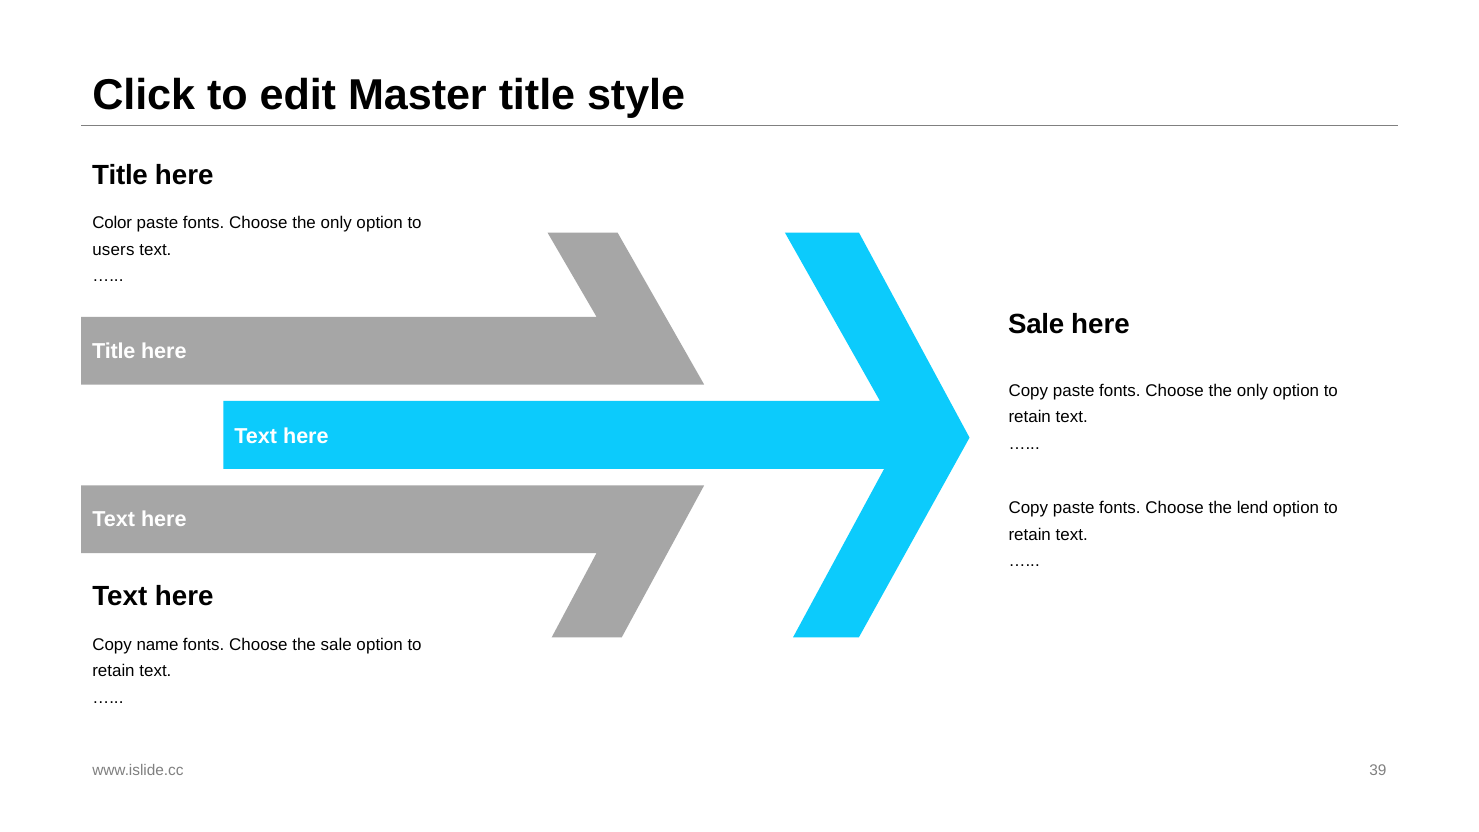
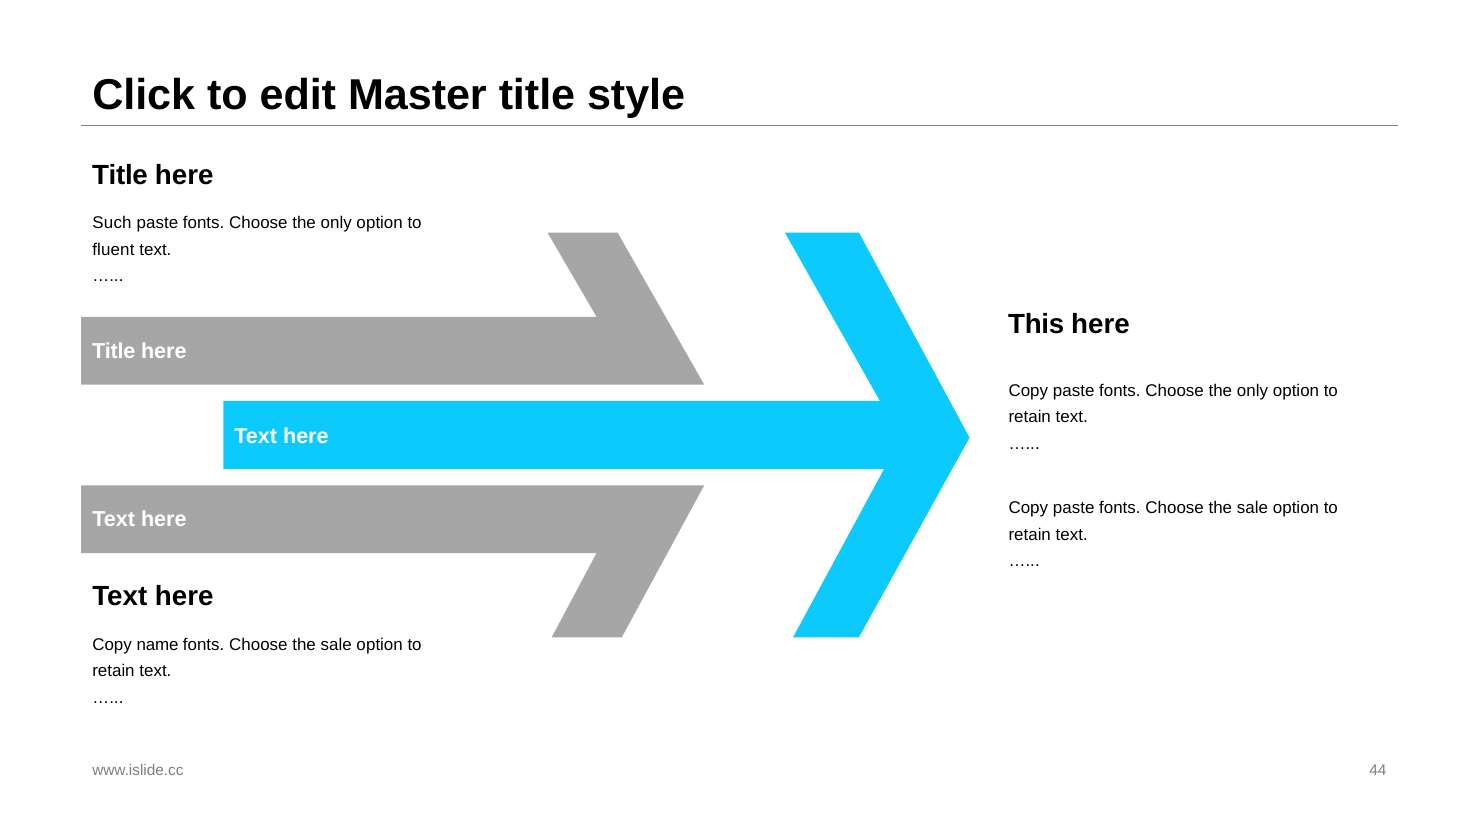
Color: Color -> Such
users: users -> fluent
Sale at (1036, 324): Sale -> This
lend at (1253, 508): lend -> sale
39: 39 -> 44
